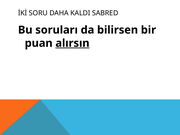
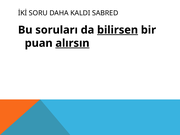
bilirsen underline: none -> present
